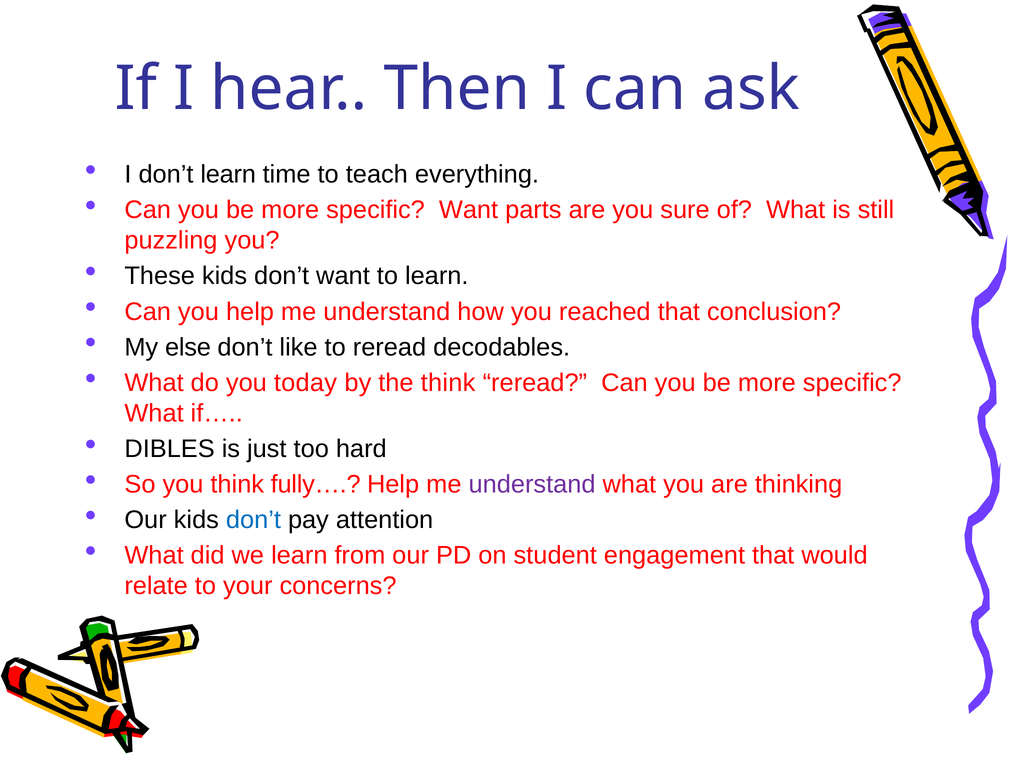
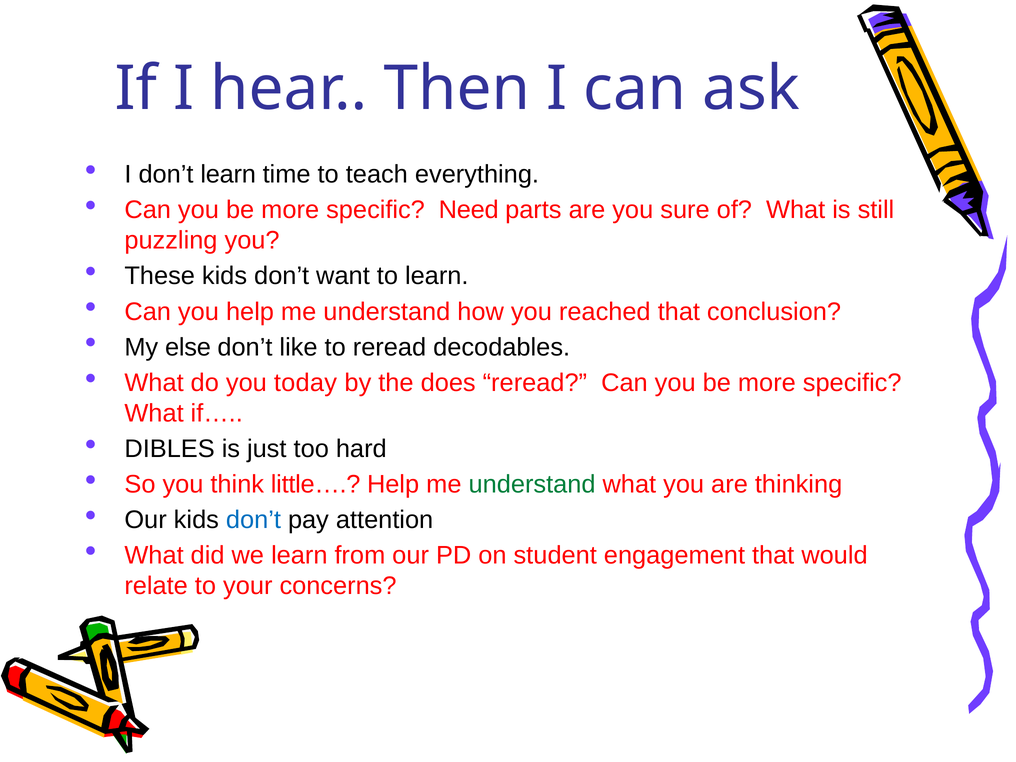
specific Want: Want -> Need
the think: think -> does
fully…: fully… -> little…
understand at (532, 484) colour: purple -> green
